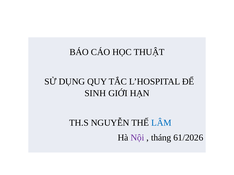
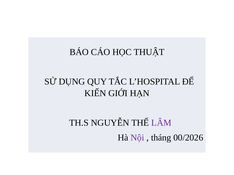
SINH: SINH -> KIẾN
LÂM colour: blue -> purple
61/2026: 61/2026 -> 00/2026
